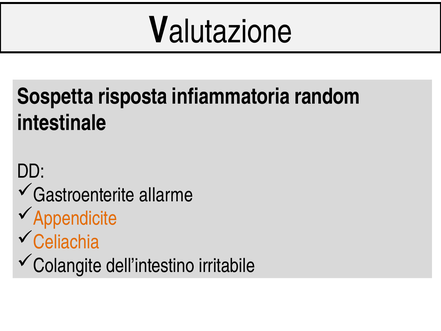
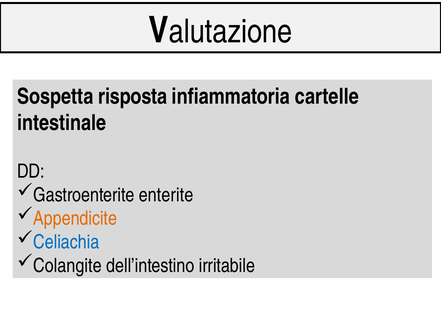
random: random -> cartelle
allarme: allarme -> enterite
Celiachia colour: orange -> blue
